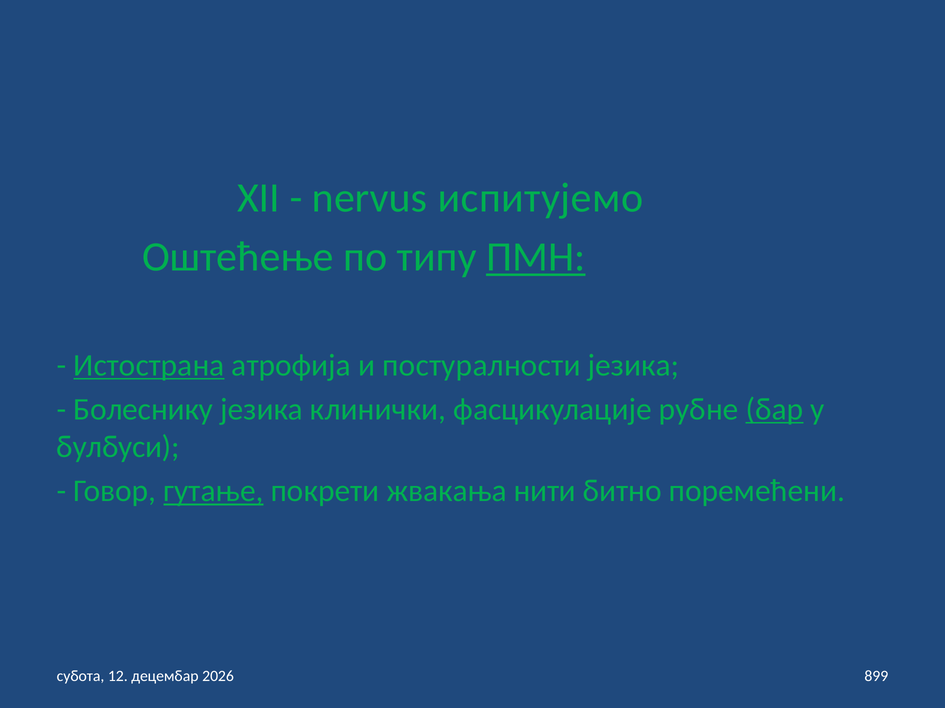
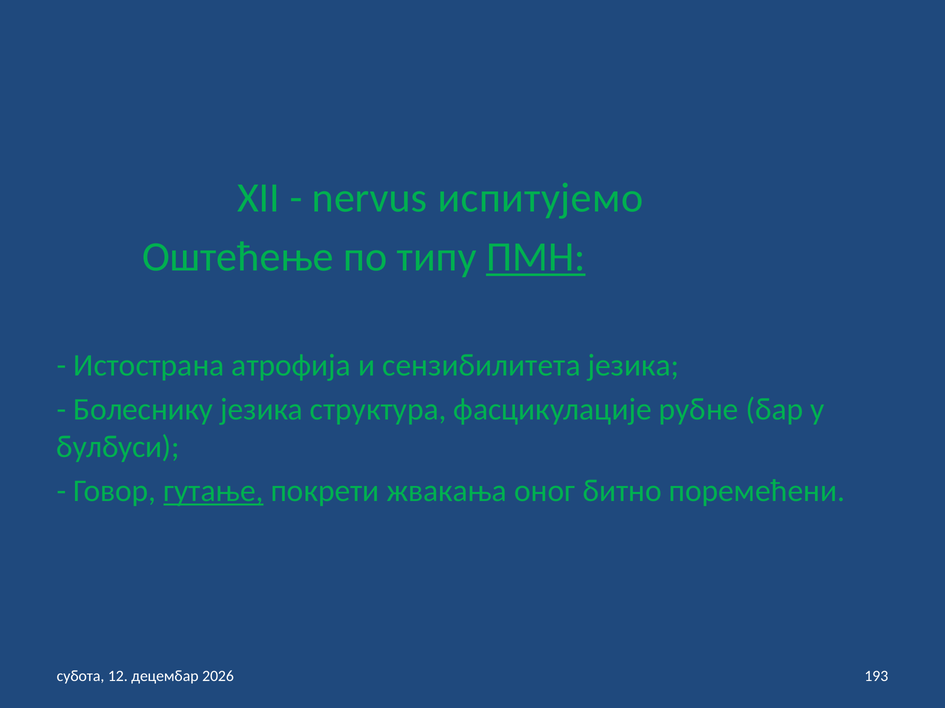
Истострана underline: present -> none
постуралности: постуралности -> сензибилитета
клинички: клинички -> структура
бар underline: present -> none
нити: нити -> оног
899: 899 -> 193
